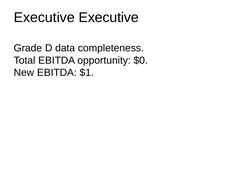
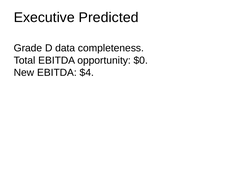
Executive Executive: Executive -> Predicted
$1: $1 -> $4
